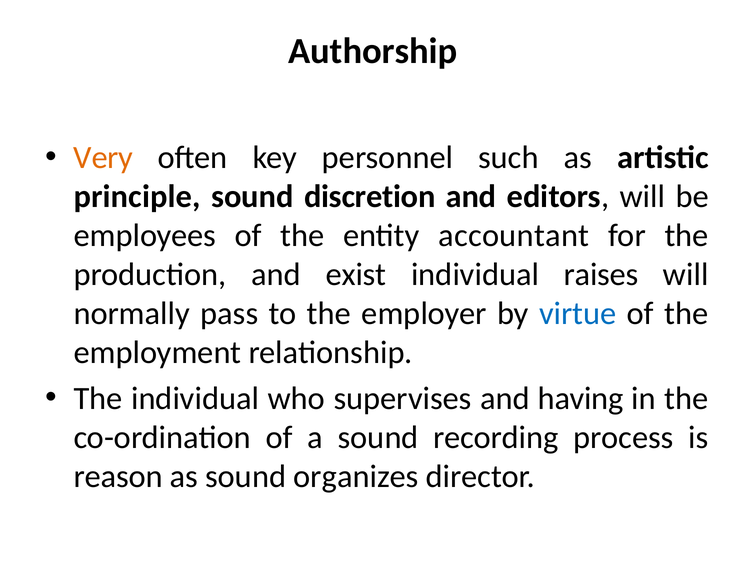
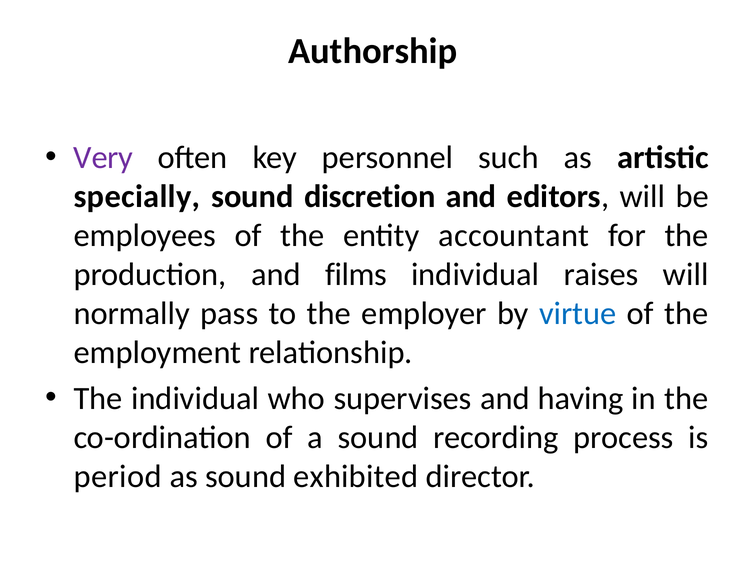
Very colour: orange -> purple
principle: principle -> specially
exist: exist -> films
reason: reason -> period
organizes: organizes -> exhibited
